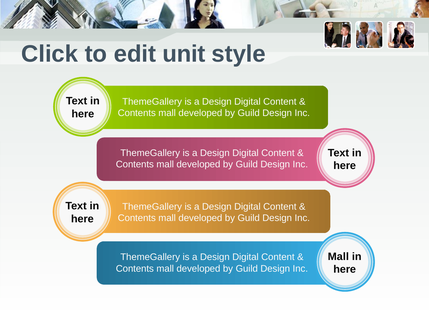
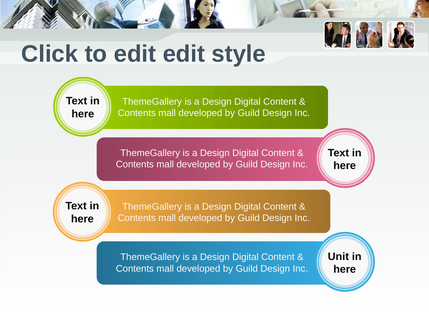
edit unit: unit -> edit
Mall at (338, 256): Mall -> Unit
